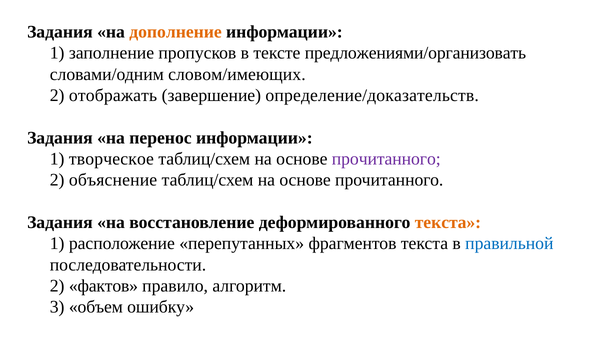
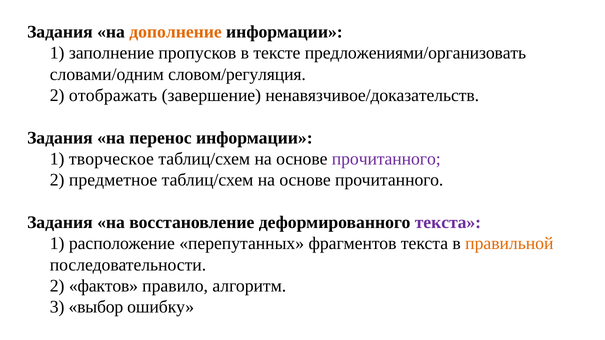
словом/имеющих: словом/имеющих -> словом/регуляция
определение/доказательств: определение/доказательств -> ненавязчивое/доказательств
объяснение: объяснение -> предметное
текста at (448, 223) colour: orange -> purple
правильной colour: blue -> orange
объем: объем -> выбор
